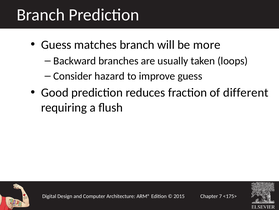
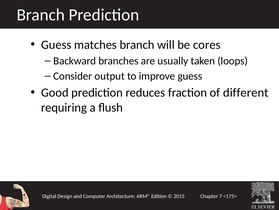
more: more -> cores
hazard: hazard -> output
